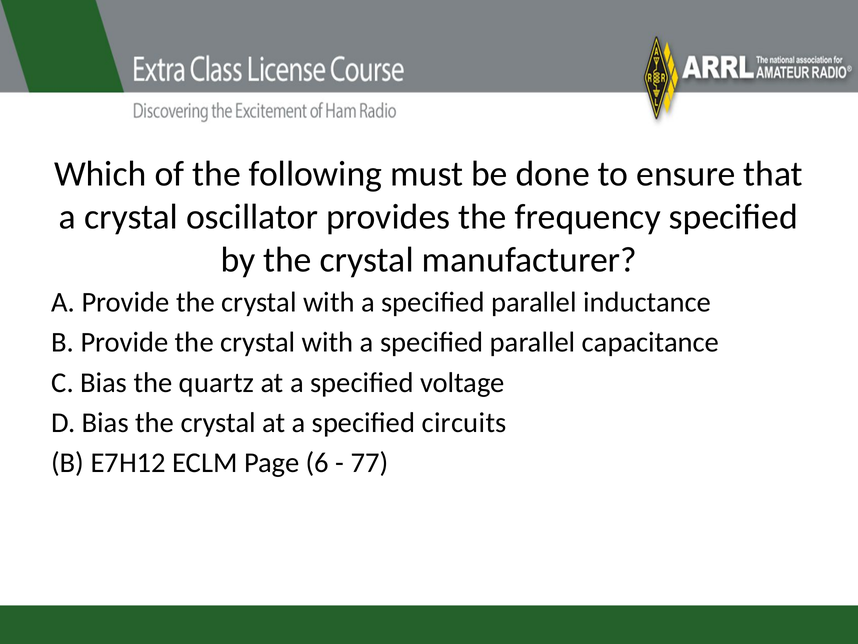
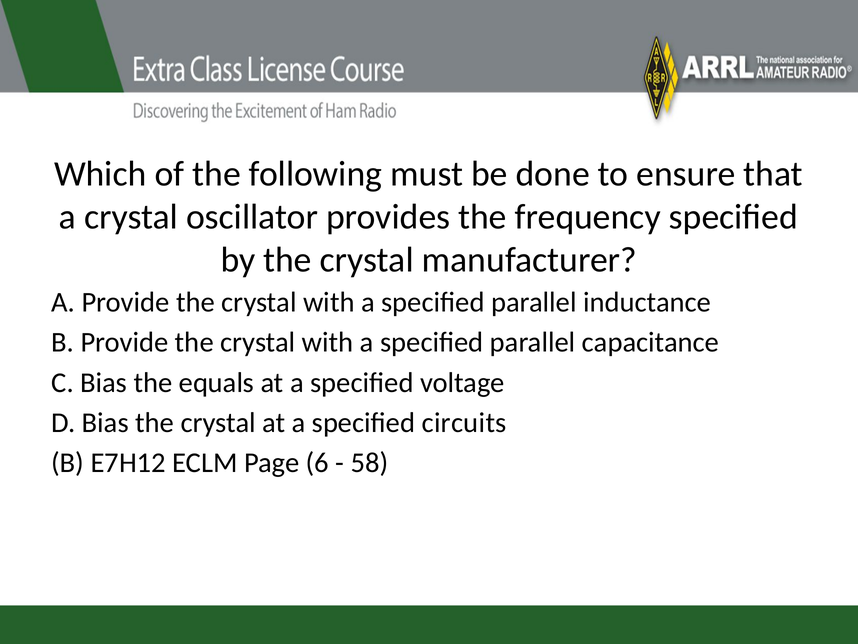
quartz: quartz -> equals
77: 77 -> 58
